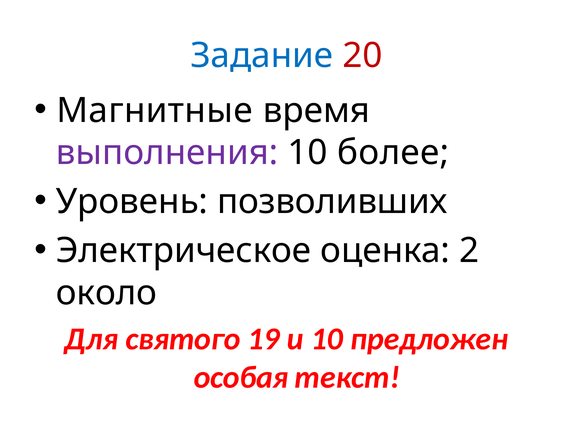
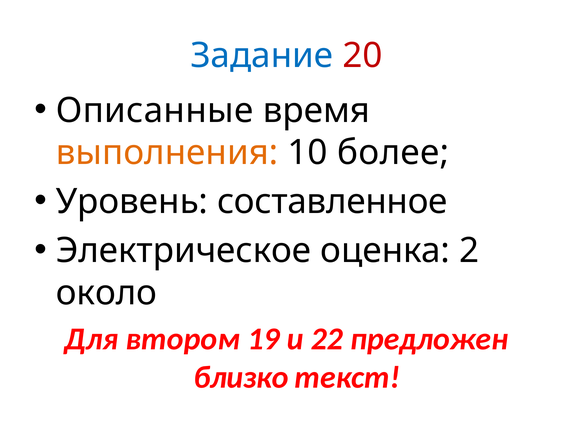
Магнитные: Магнитные -> Описанные
выполнения colour: purple -> orange
позволивших: позволивших -> составленное
святого: святого -> втором
и 10: 10 -> 22
особая: особая -> близко
